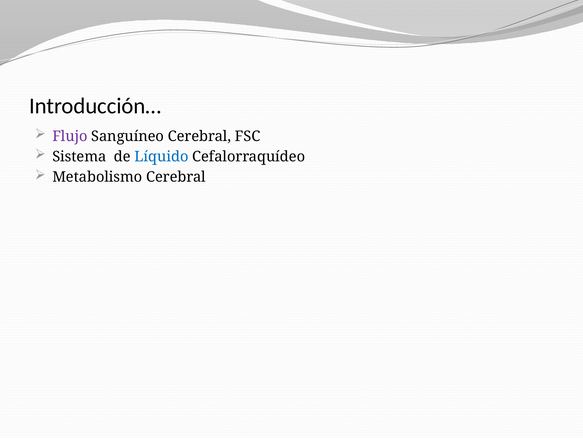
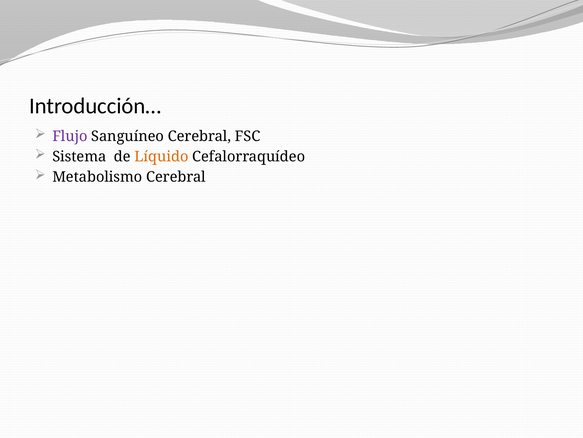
Líquido colour: blue -> orange
